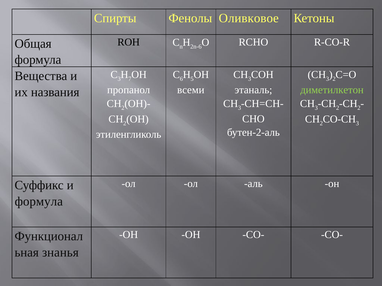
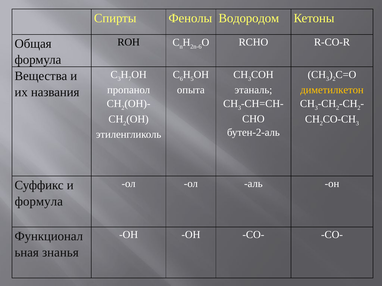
Оливковое: Оливковое -> Водородом
всеми: всеми -> опыта
диметилкетон colour: light green -> yellow
